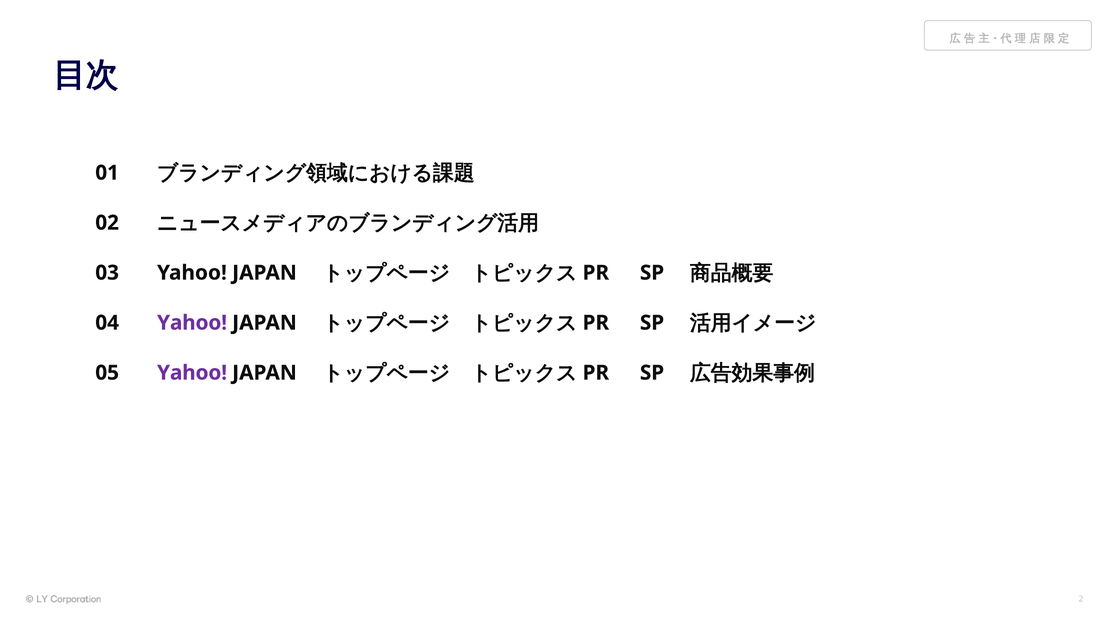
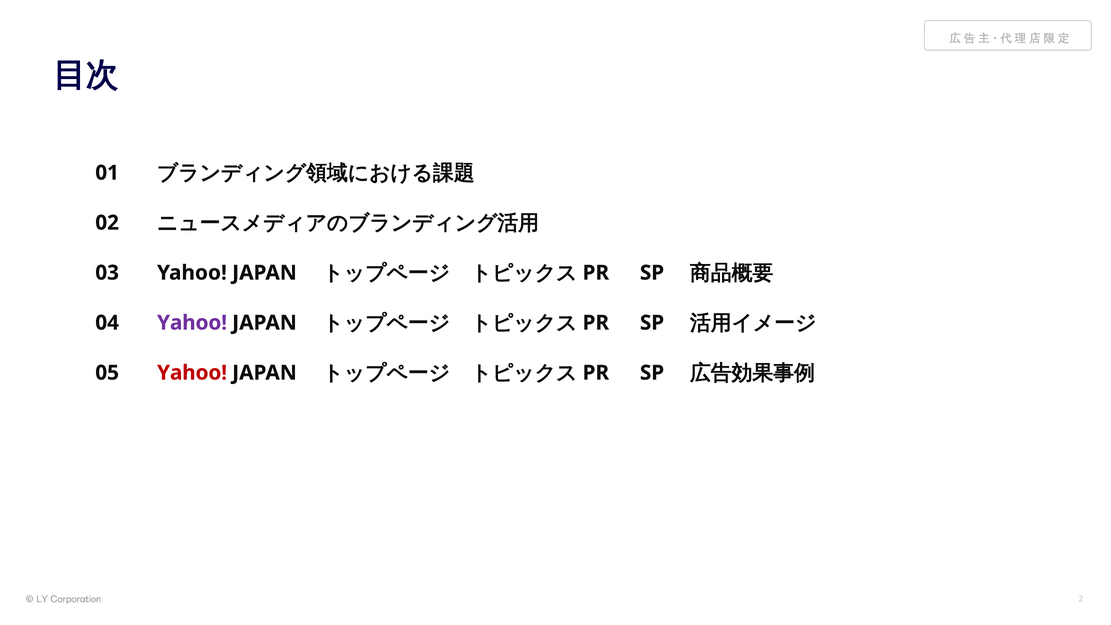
Yahoo at (192, 373) colour: purple -> red
